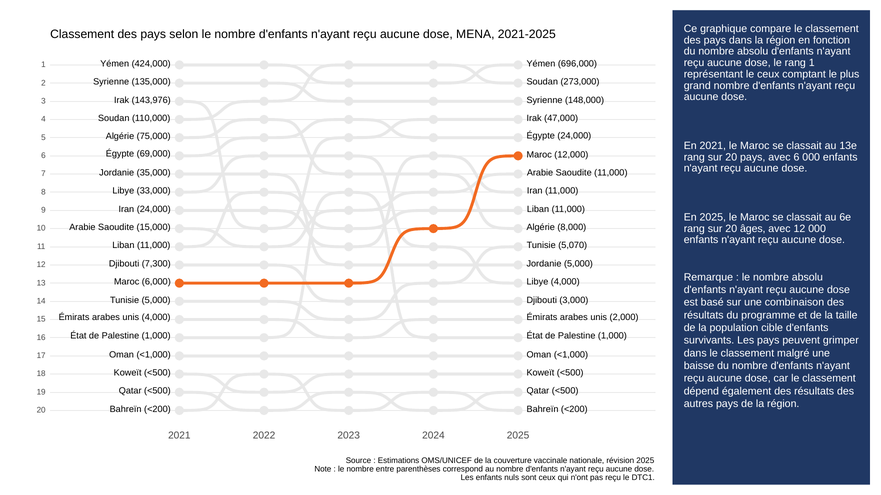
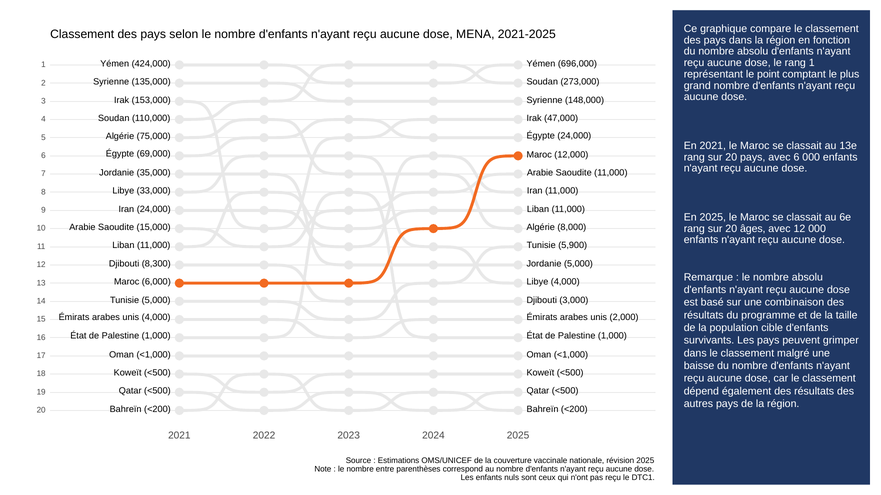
le ceux: ceux -> point
143,976: 143,976 -> 153,000
5,070: 5,070 -> 5,900
7,300: 7,300 -> 8,300
